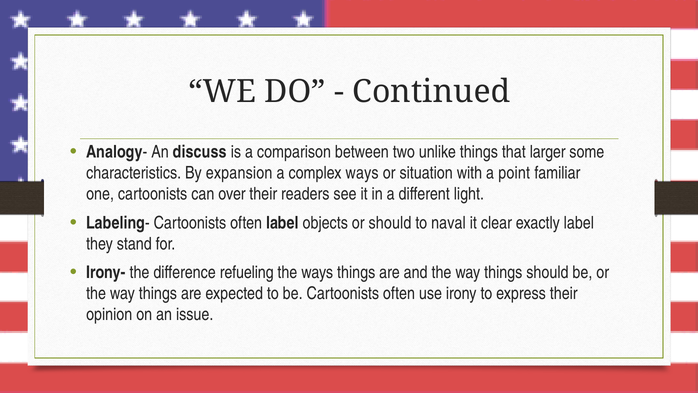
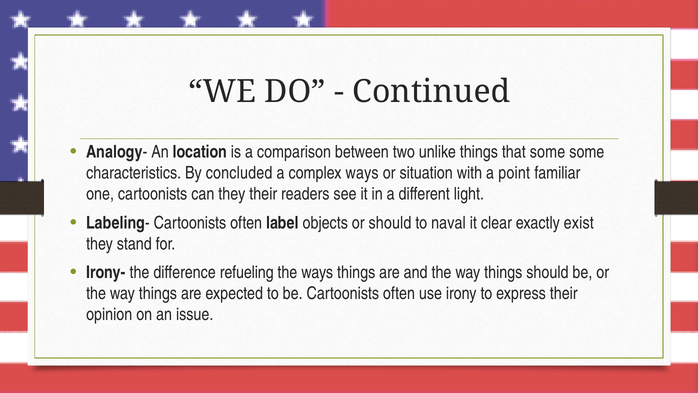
discuss: discuss -> location
that larger: larger -> some
expansion: expansion -> concluded
can over: over -> they
exactly label: label -> exist
